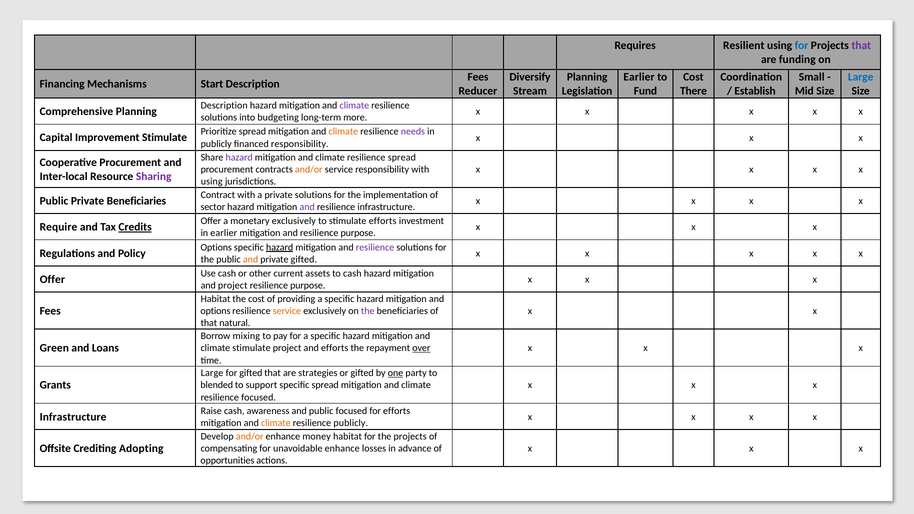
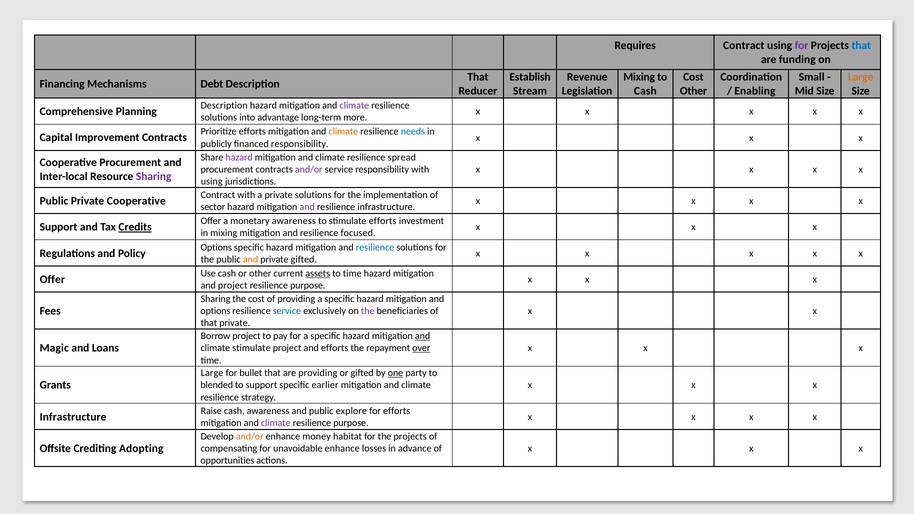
Requires Resilient: Resilient -> Contract
for at (802, 45) colour: blue -> purple
that at (861, 45) colour: purple -> blue
Fees at (478, 77): Fees -> That
Diversify: Diversify -> Establish
Planning at (587, 77): Planning -> Revenue
Earlier at (639, 77): Earlier -> Mixing
Large at (861, 77) colour: blue -> orange
Start: Start -> Debt
Fund at (645, 91): Fund -> Cash
There at (693, 91): There -> Other
Establish: Establish -> Enabling
budgeting: budgeting -> advantage
Prioritize spread: spread -> efforts
needs colour: purple -> blue
Improvement Stimulate: Stimulate -> Contracts
and/or at (309, 169) colour: orange -> purple
Private Beneficiaries: Beneficiaries -> Cooperative
monetary exclusively: exclusively -> awareness
Require at (58, 227): Require -> Support
in earlier: earlier -> mixing
and resilience purpose: purpose -> focused
hazard at (280, 247) underline: present -> none
resilience at (375, 247) colour: purple -> blue
assets underline: none -> present
to cash: cash -> time
Habitat at (216, 299): Habitat -> Sharing
service at (287, 311) colour: orange -> blue
that natural: natural -> private
Borrow mixing: mixing -> project
and at (423, 336) underline: none -> present
Green: Green -> Magic
for gifted: gifted -> bullet
are strategies: strategies -> providing
specific spread: spread -> earlier
resilience focused: focused -> strategy
public focused: focused -> explore
climate at (276, 423) colour: orange -> purple
publicly at (351, 423): publicly -> purpose
